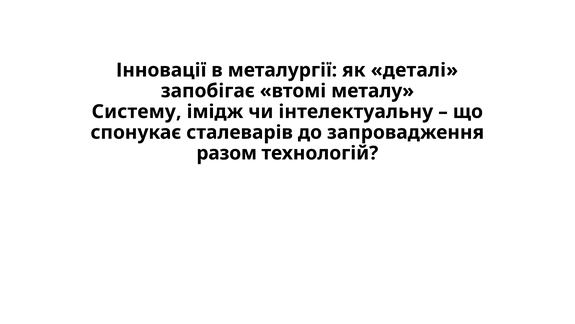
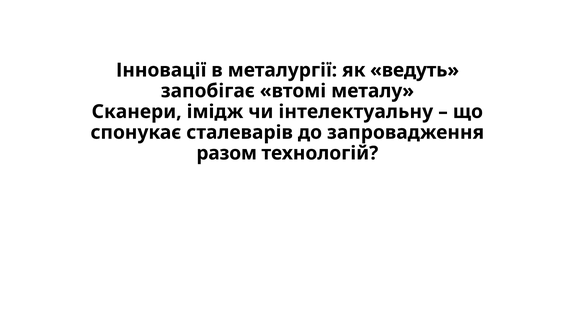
деталі: деталі -> ведуть
Систему: Систему -> Сканери
